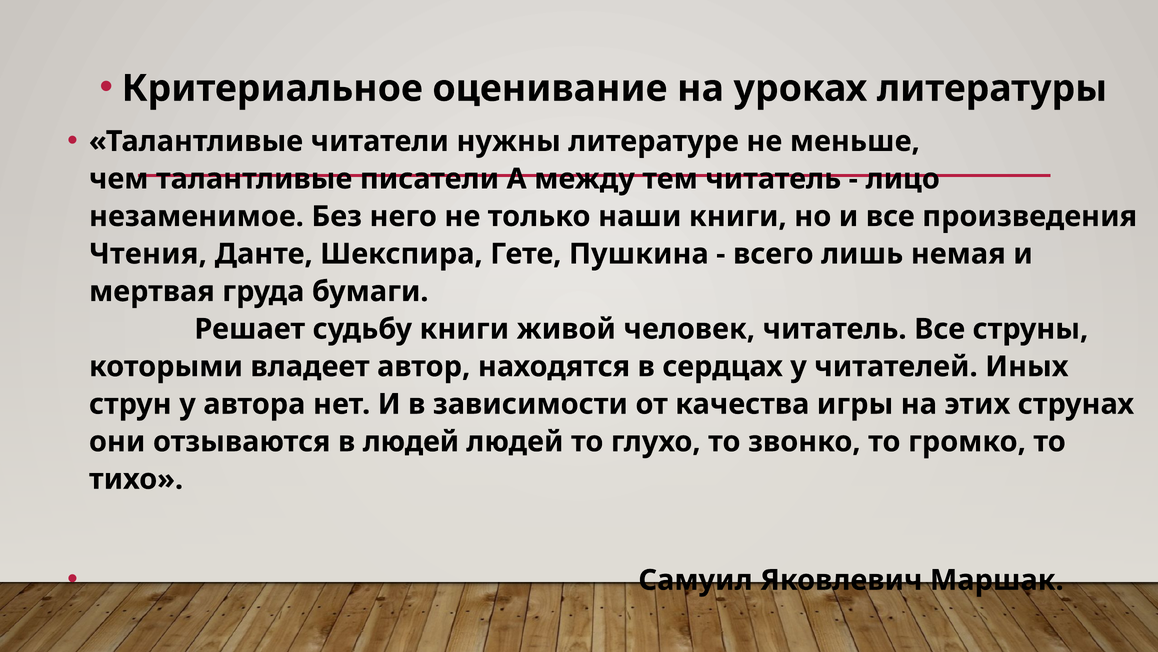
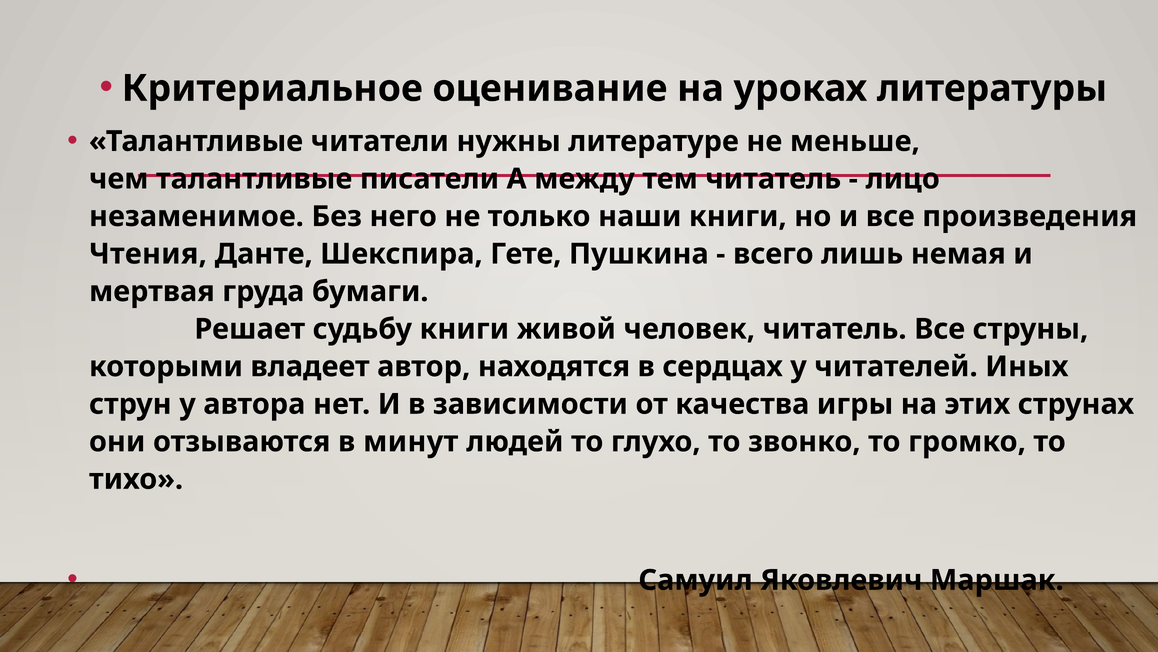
в людей: людей -> минут
